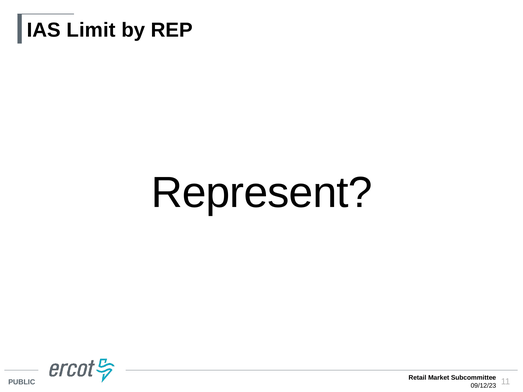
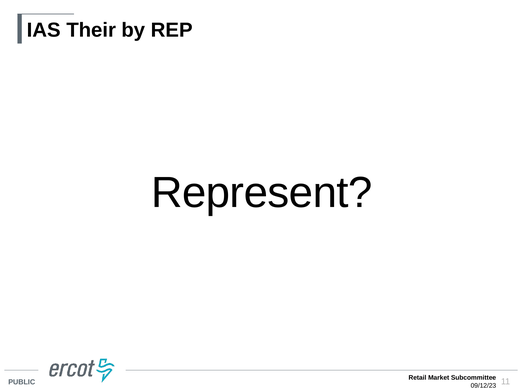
Limit: Limit -> Their
